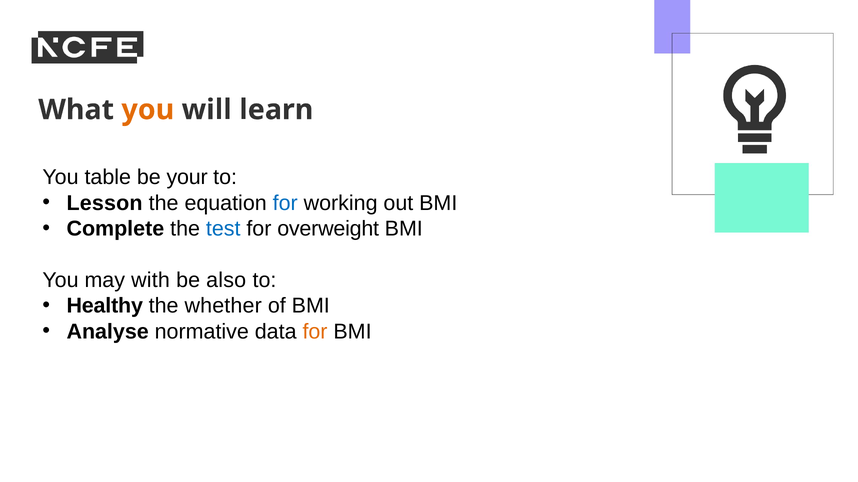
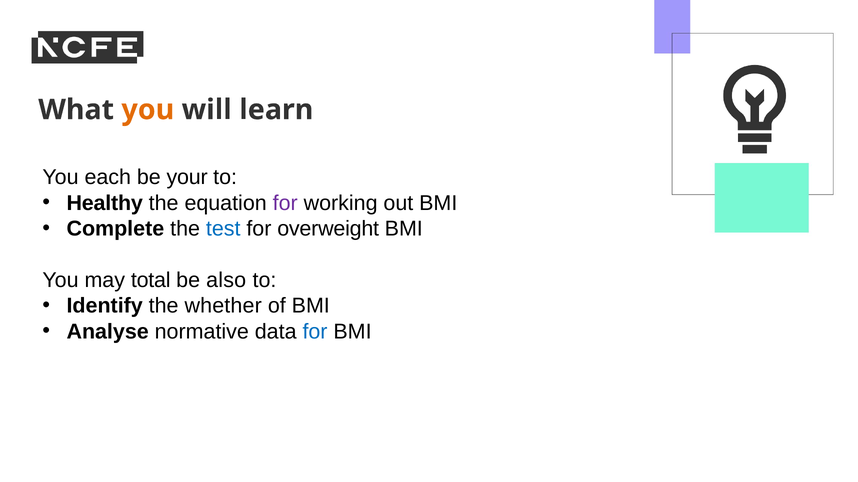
table: table -> each
Lesson: Lesson -> Healthy
for at (285, 203) colour: blue -> purple
with: with -> total
Healthy: Healthy -> Identify
for at (315, 332) colour: orange -> blue
